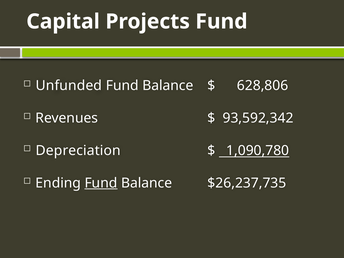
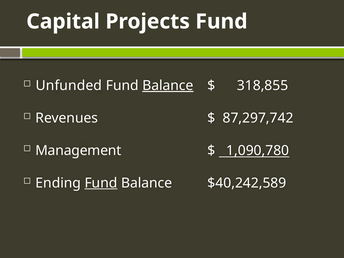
Balance at (168, 86) underline: none -> present
628,806: 628,806 -> 318,855
93,592,342: 93,592,342 -> 87,297,742
Depreciation: Depreciation -> Management
$26,237,735: $26,237,735 -> $40,242,589
